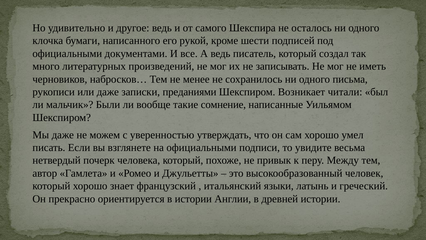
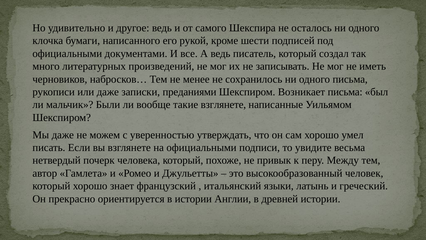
Возникает читали: читали -> письма
такие сомнение: сомнение -> взглянете
